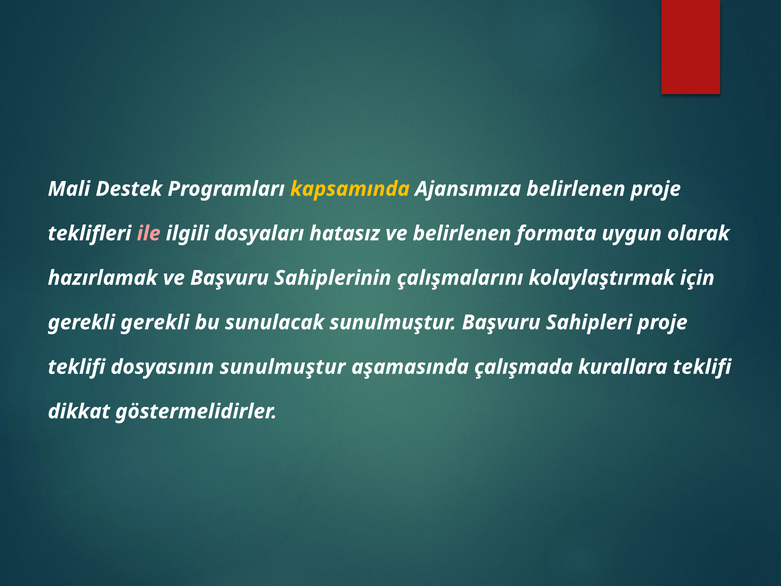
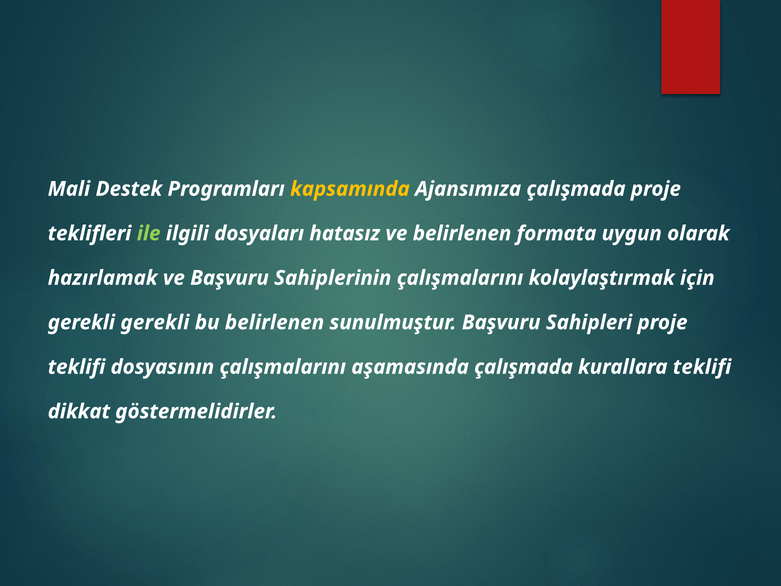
Ajansımıza belirlenen: belirlenen -> çalışmada
ile colour: pink -> light green
bu sunulacak: sunulacak -> belirlenen
dosyasının sunulmuştur: sunulmuştur -> çalışmalarını
